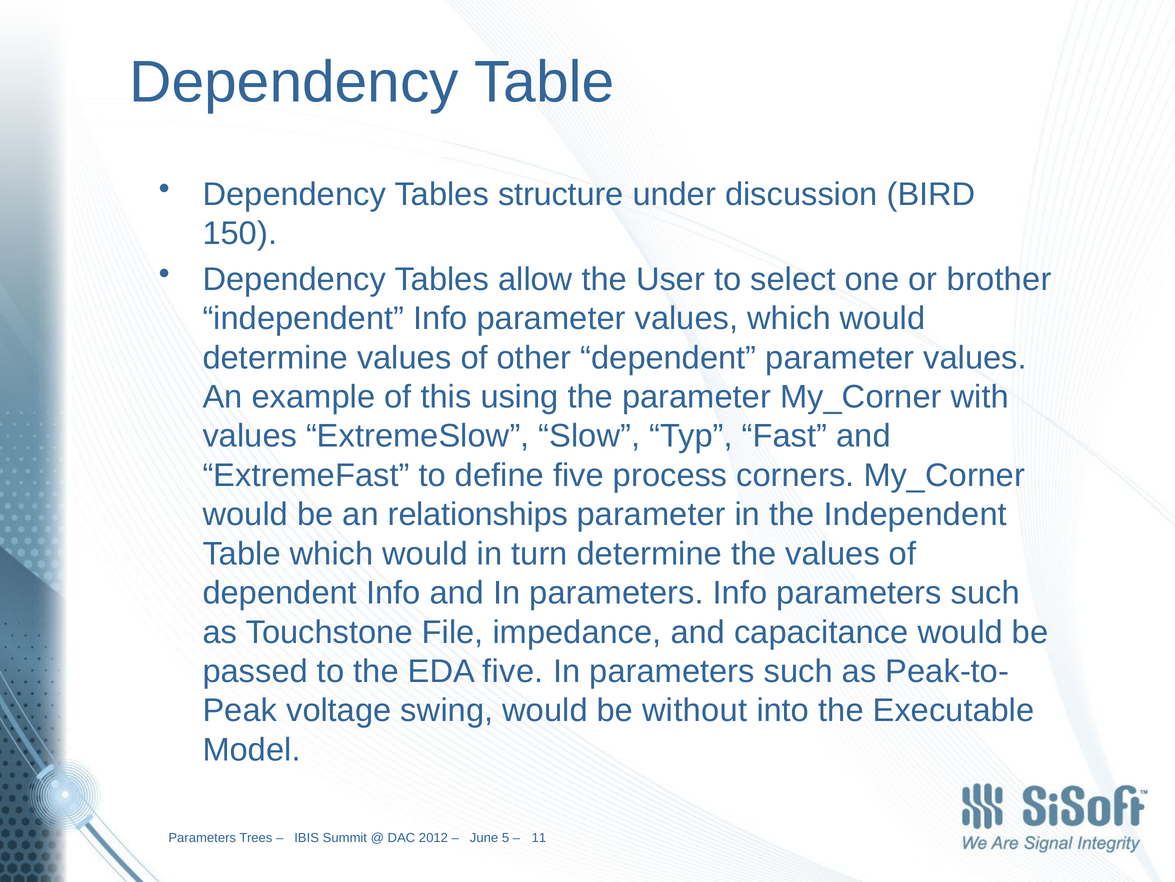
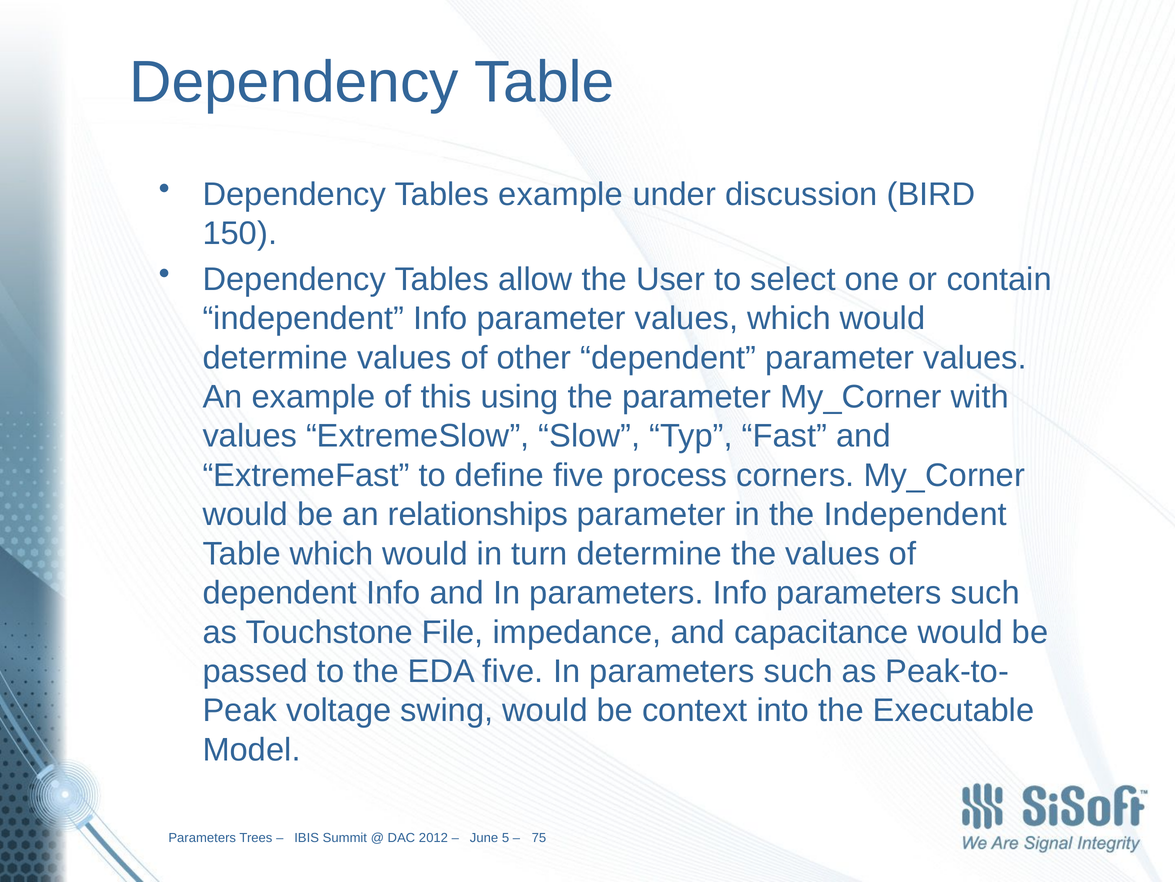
Tables structure: structure -> example
brother: brother -> contain
without: without -> context
11: 11 -> 75
